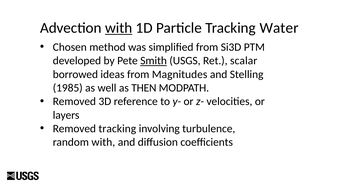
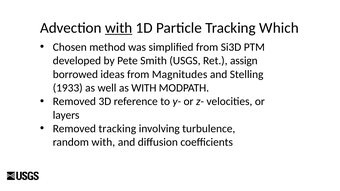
Water: Water -> Which
Smith underline: present -> none
scalar: scalar -> assign
1985: 1985 -> 1933
as THEN: THEN -> WITH
